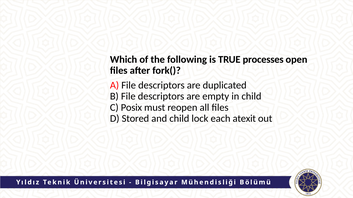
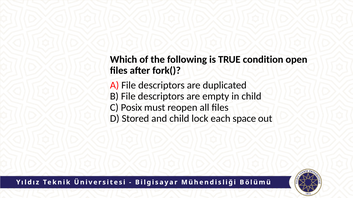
processes: processes -> condition
atexit: atexit -> space
